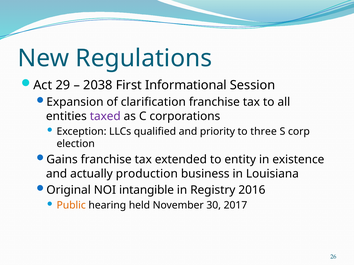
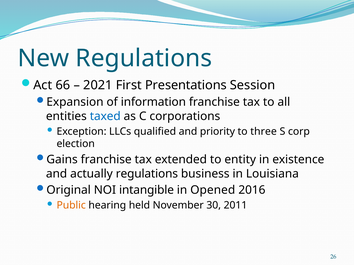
29: 29 -> 66
2038: 2038 -> 2021
Informational: Informational -> Presentations
clarification: clarification -> information
taxed colour: purple -> blue
actually production: production -> regulations
Registry: Registry -> Opened
2017: 2017 -> 2011
